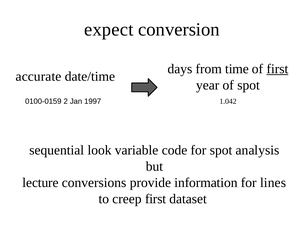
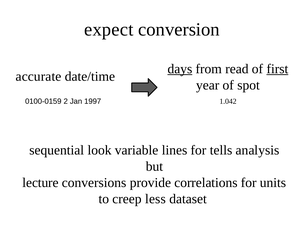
days underline: none -> present
time: time -> read
code: code -> lines
for spot: spot -> tells
information: information -> correlations
lines: lines -> units
creep first: first -> less
